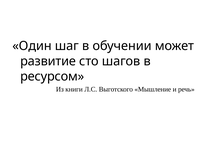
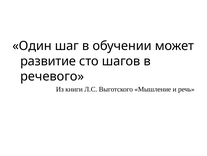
ресурсом: ресурсом -> речевого
